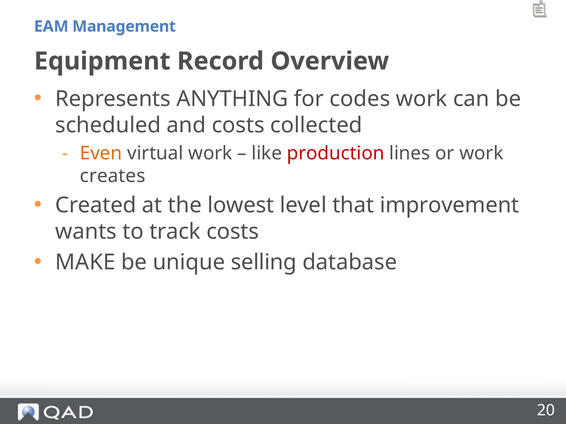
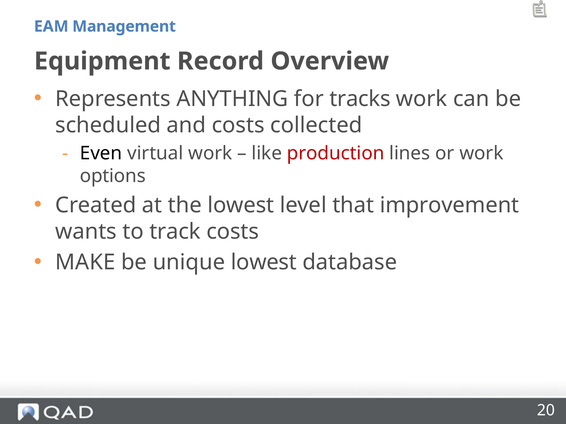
codes: codes -> tracks
Even colour: orange -> black
creates: creates -> options
unique selling: selling -> lowest
